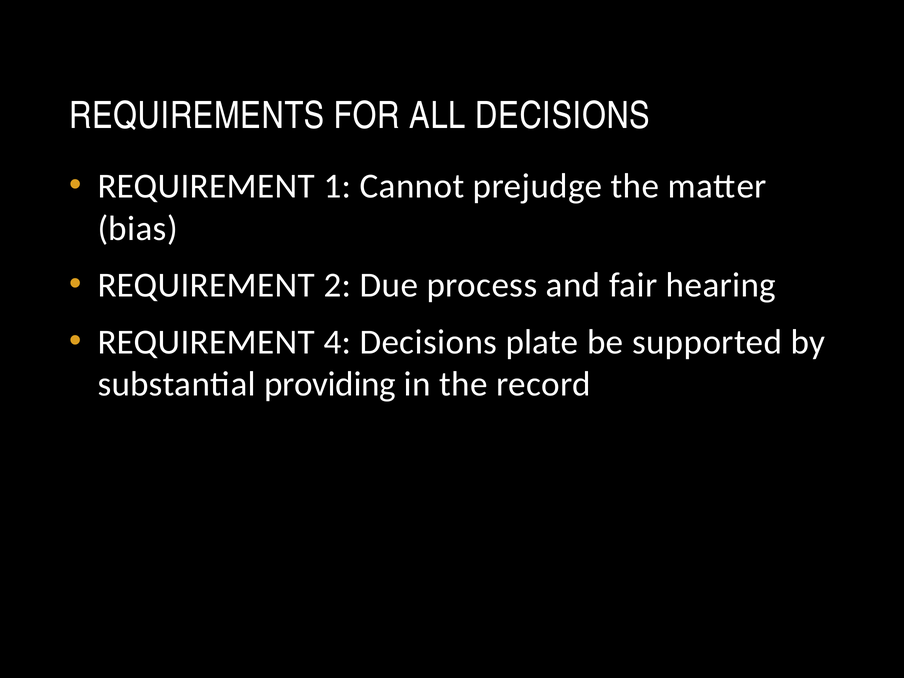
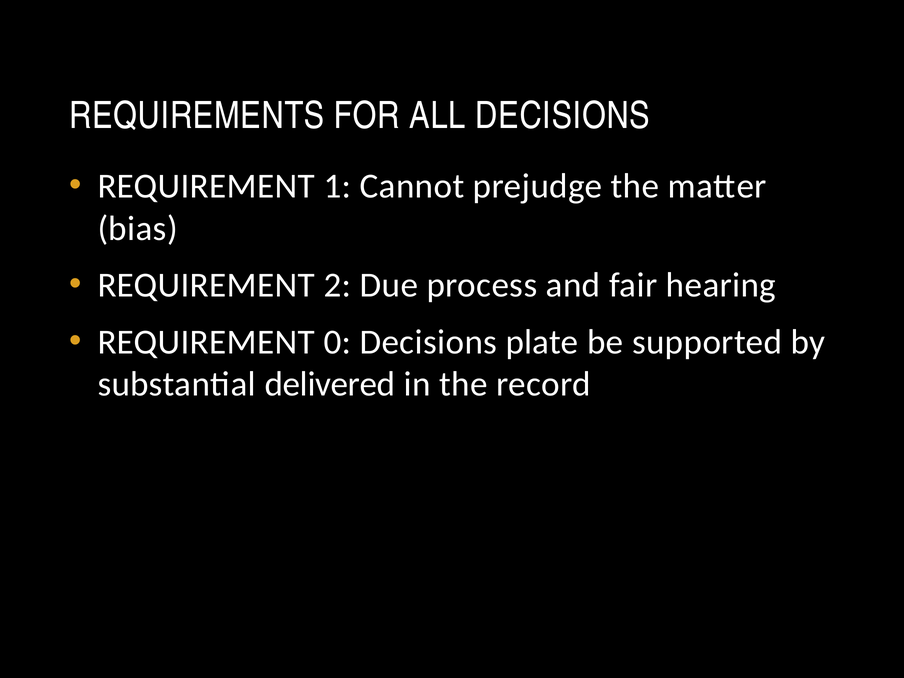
4: 4 -> 0
providing: providing -> delivered
